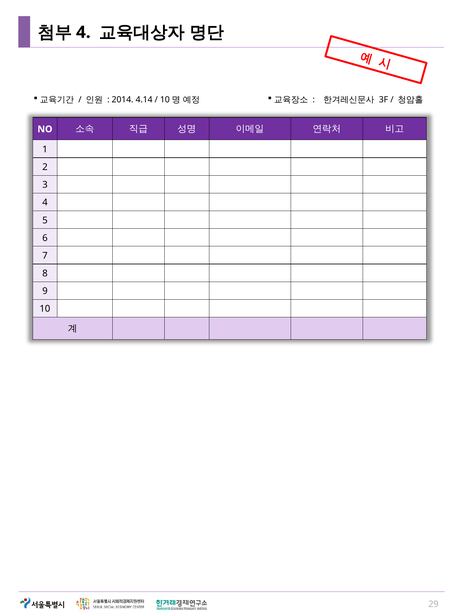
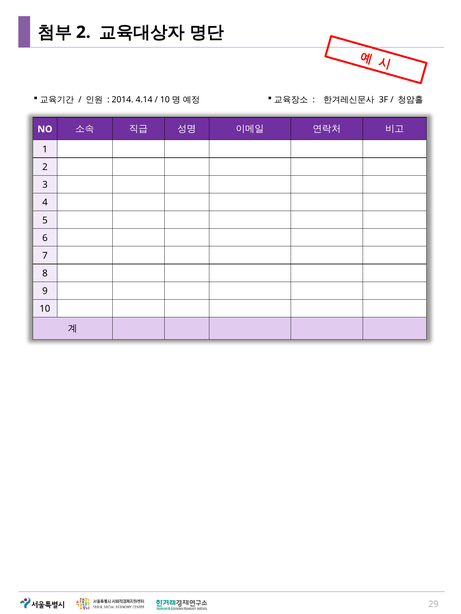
4 at (83, 32): 4 -> 2
